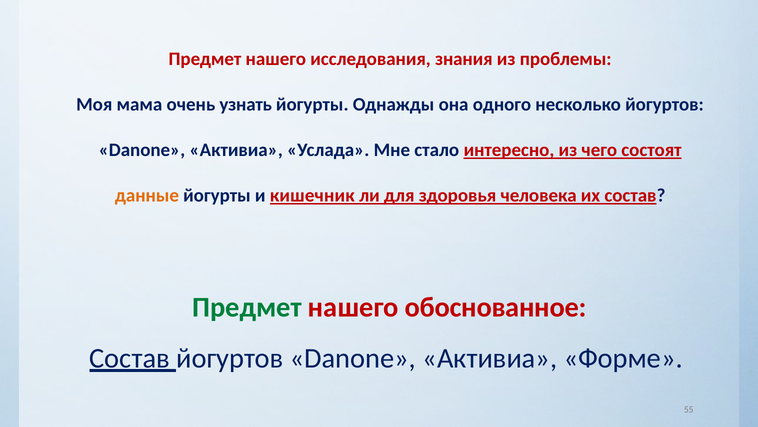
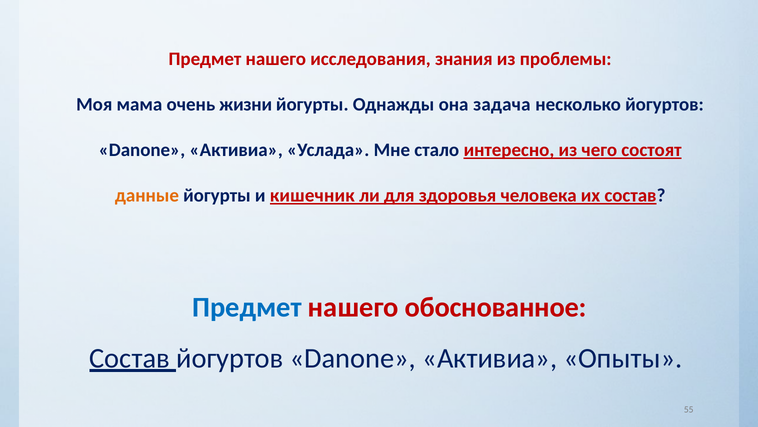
узнать: узнать -> жизни
одного: одного -> задача
Предмет at (247, 307) colour: green -> blue
Форме: Форме -> Опыты
